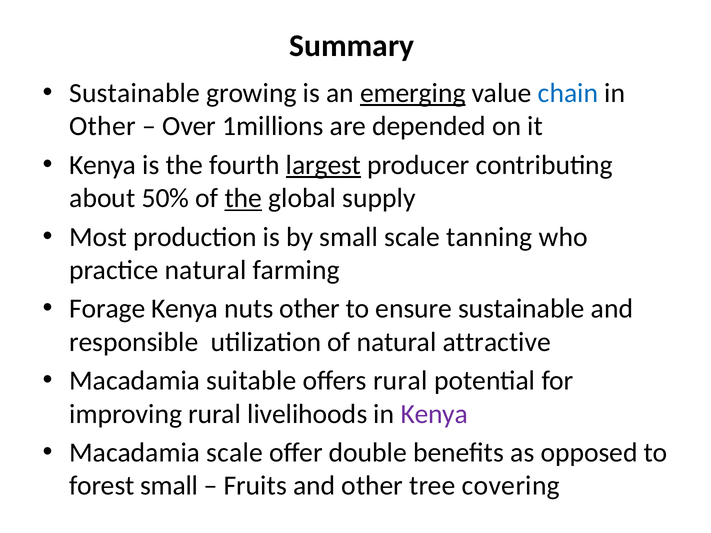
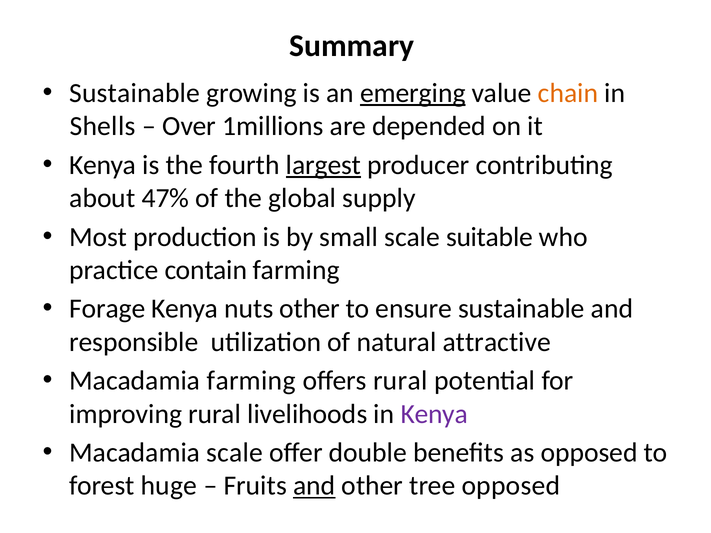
chain colour: blue -> orange
Other at (103, 126): Other -> Shells
50%: 50% -> 47%
the at (243, 198) underline: present -> none
tanning: tanning -> suitable
practice natural: natural -> contain
Macadamia suitable: suitable -> farming
forest small: small -> huge
and at (314, 486) underline: none -> present
tree covering: covering -> opposed
